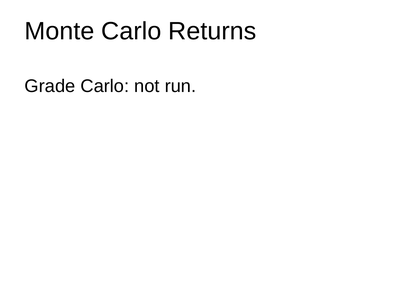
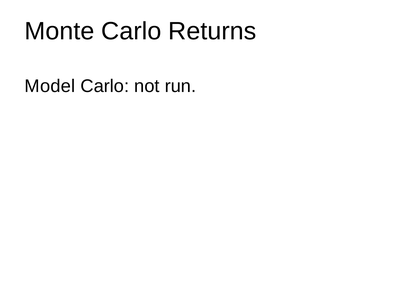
Grade: Grade -> Model
